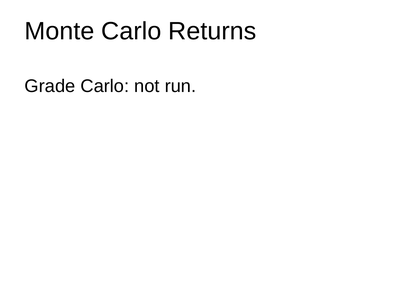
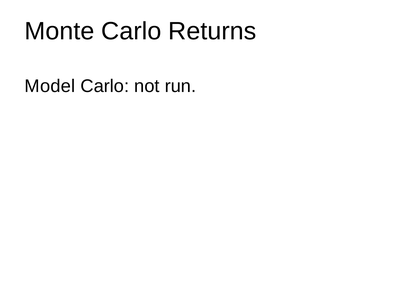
Grade: Grade -> Model
